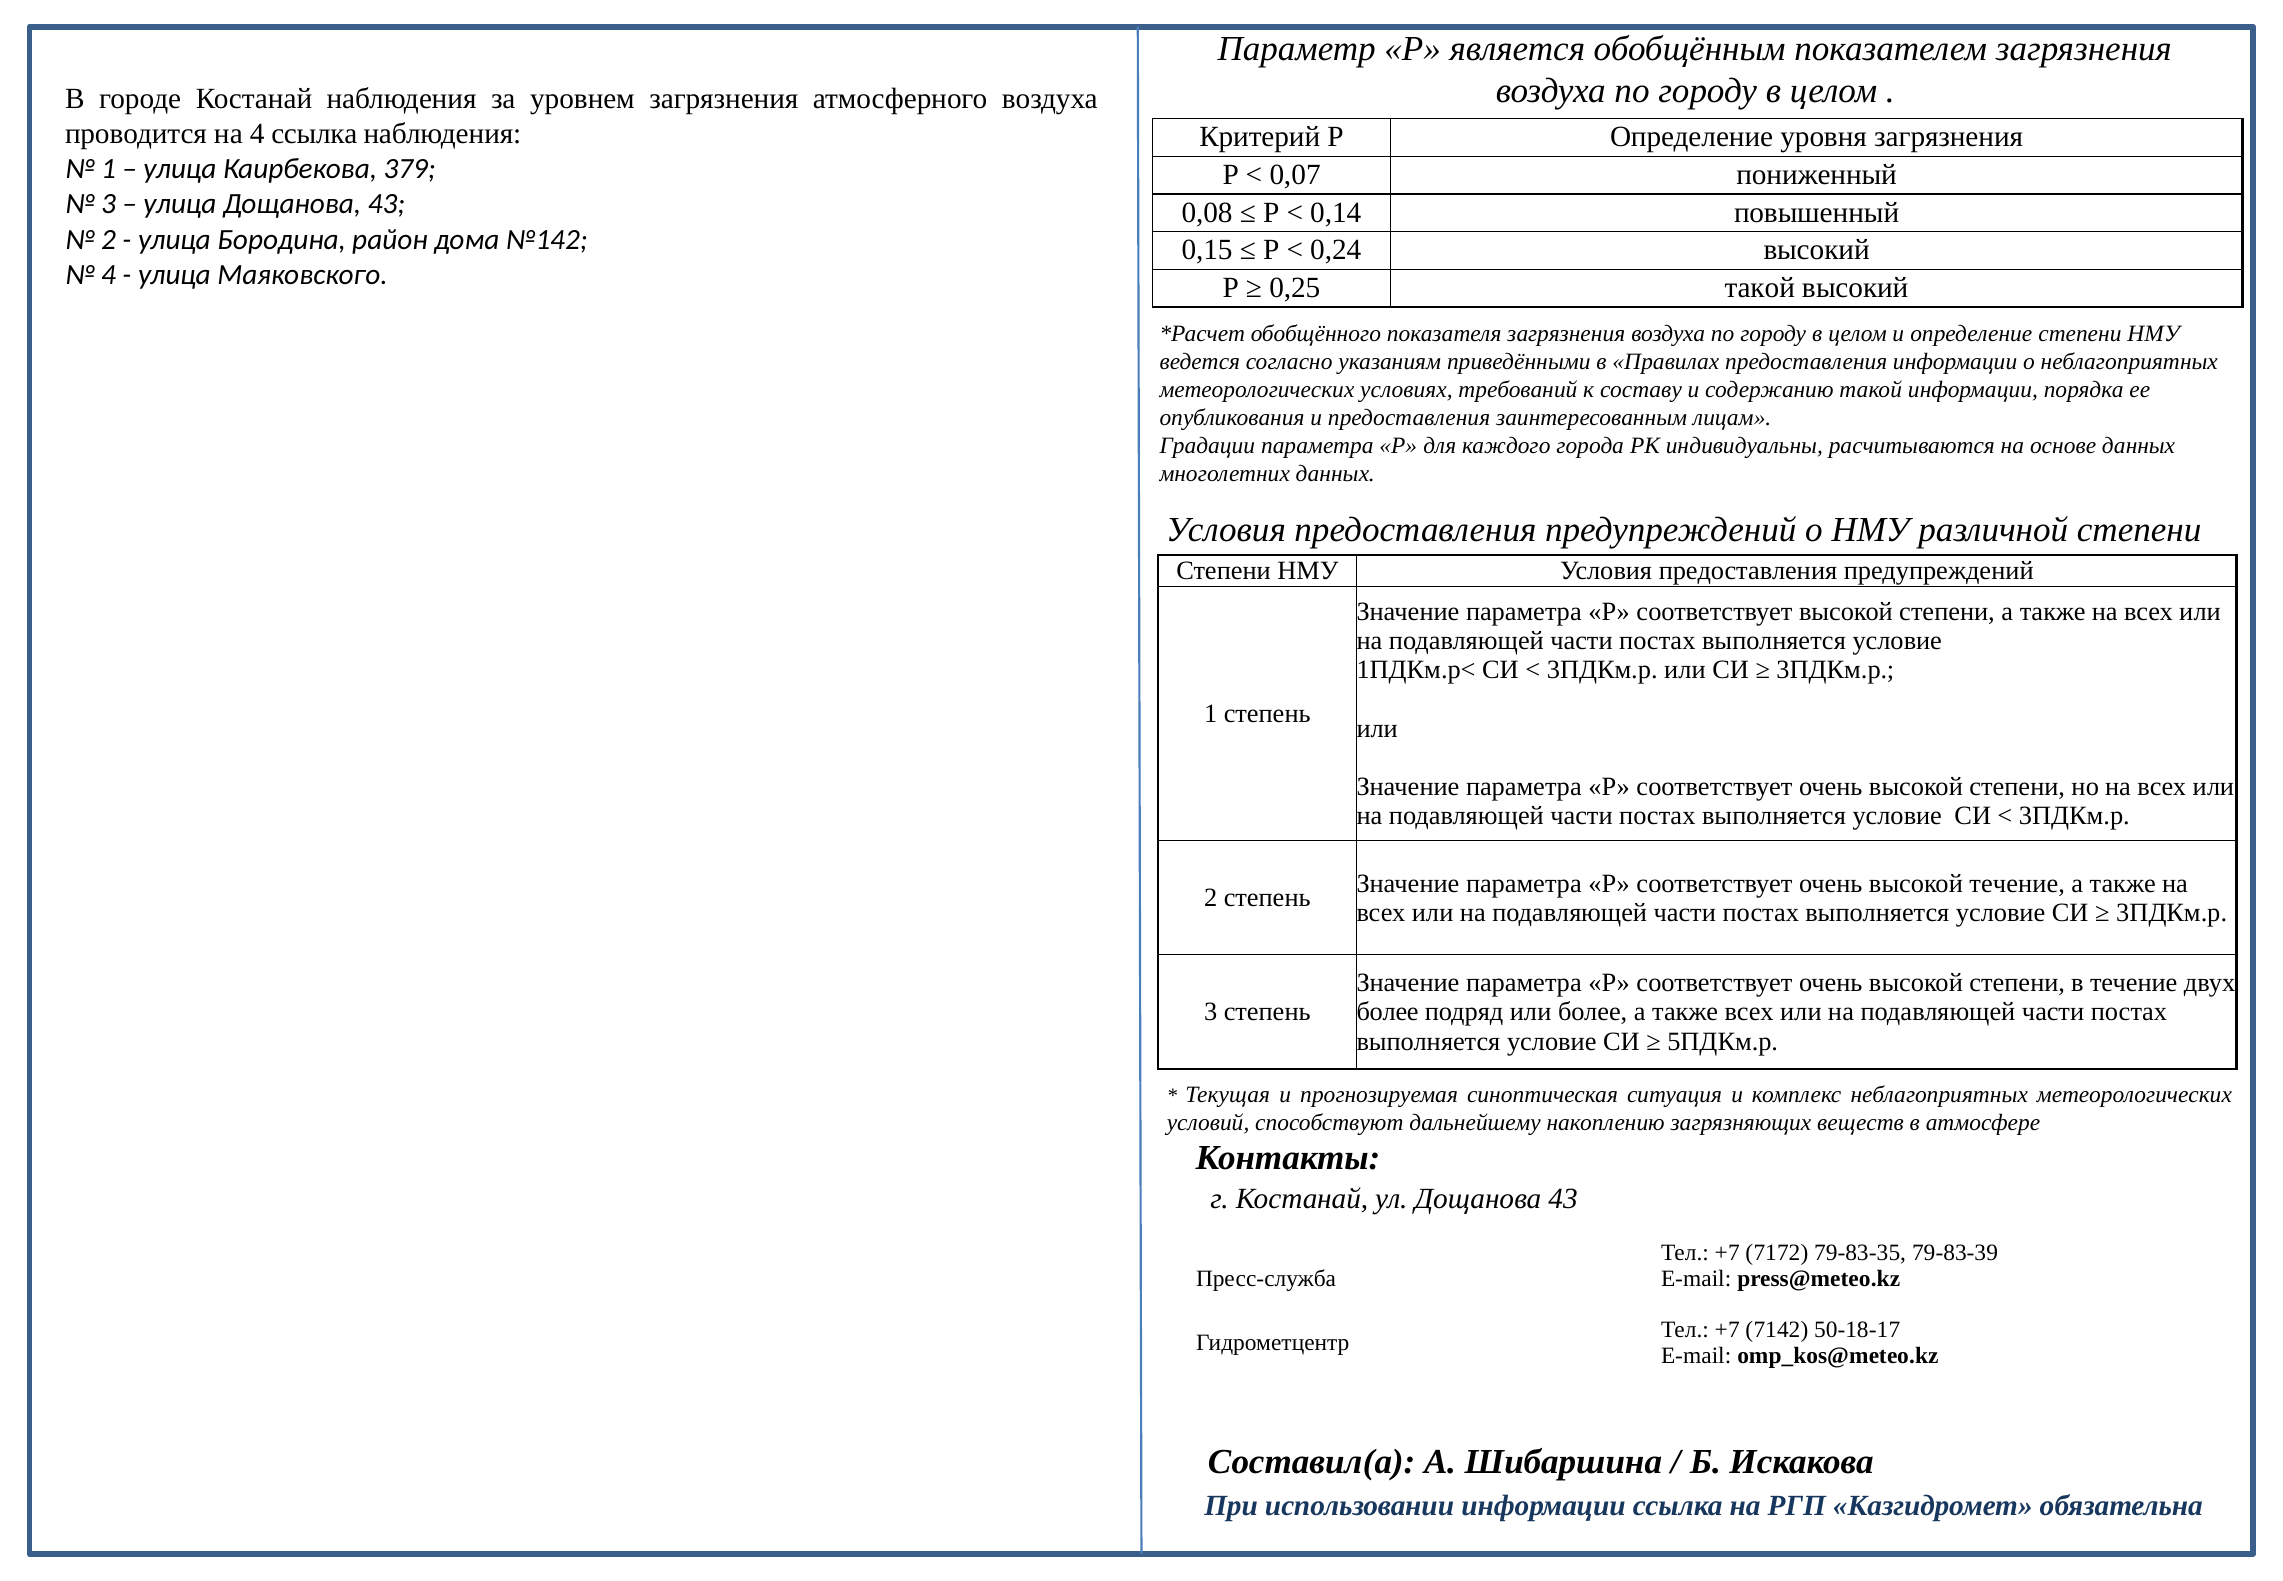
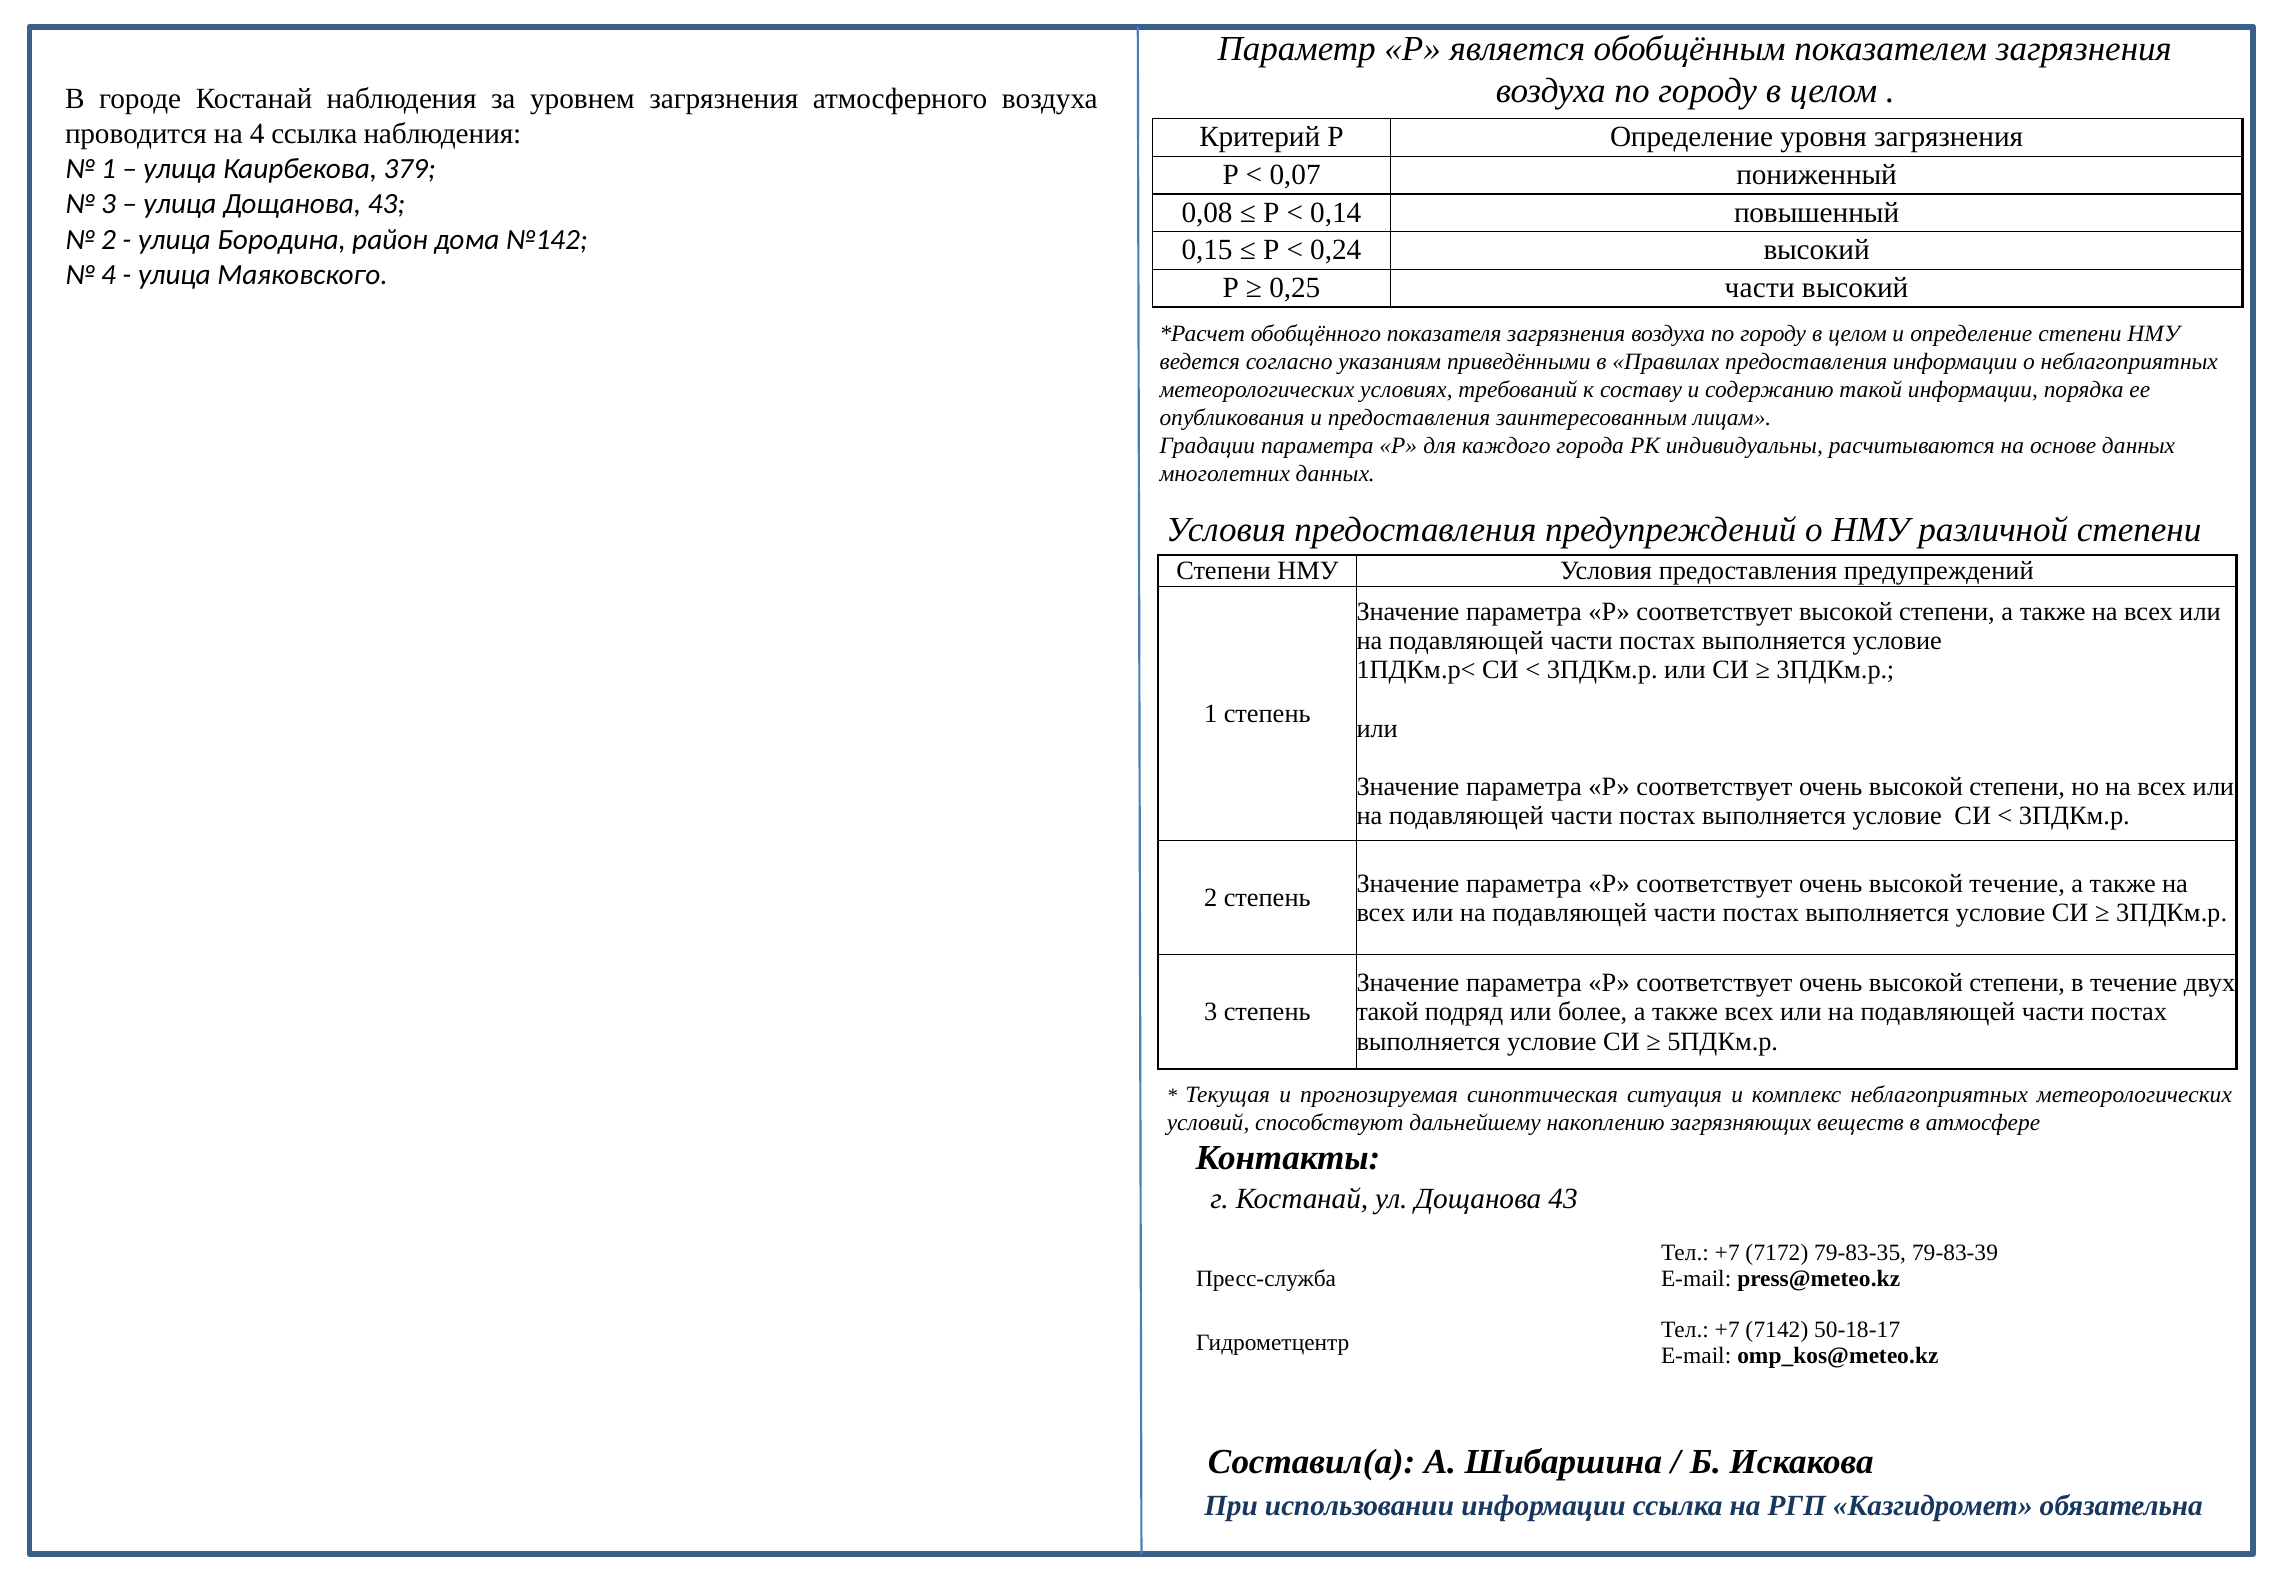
0,25 такой: такой -> части
более at (1388, 1012): более -> такой
